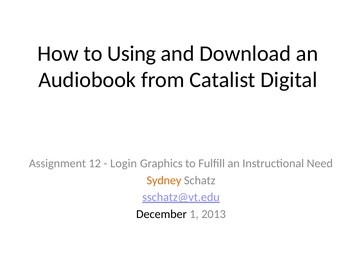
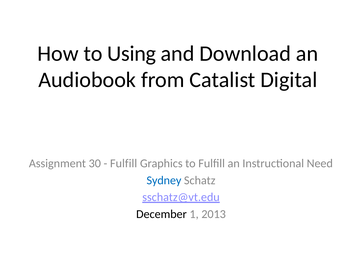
12: 12 -> 30
Login at (124, 164): Login -> Fulfill
Sydney colour: orange -> blue
